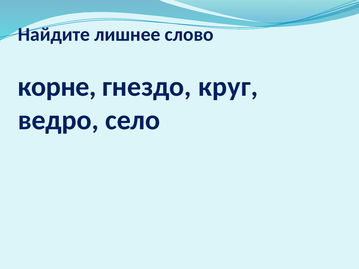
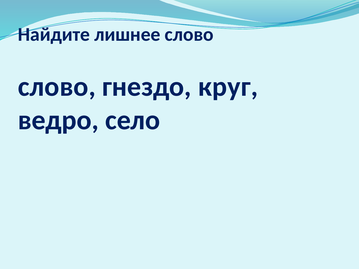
корне at (57, 87): корне -> слово
